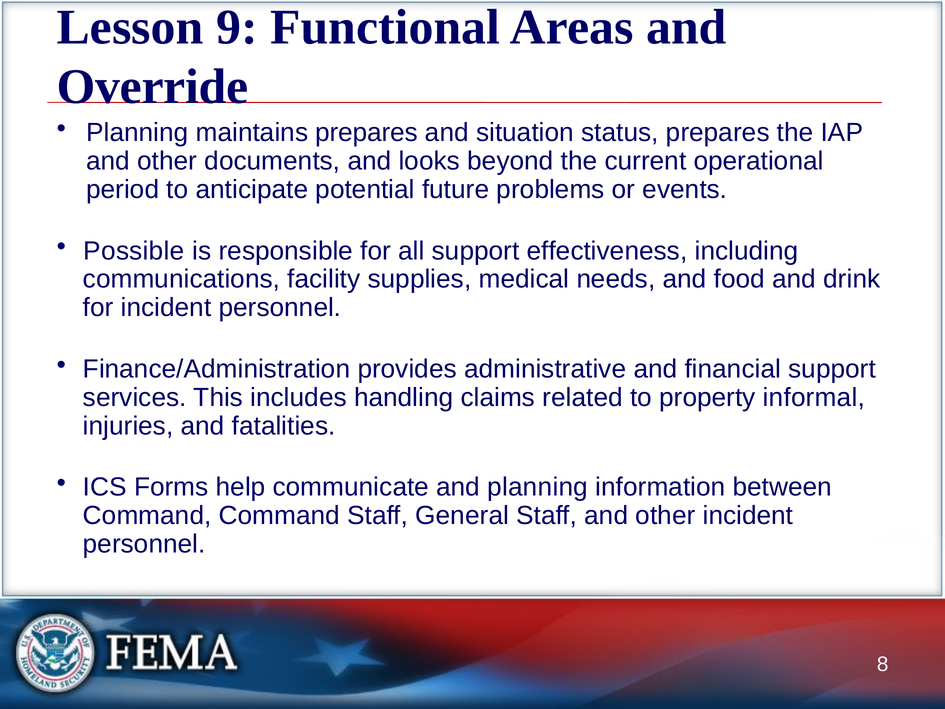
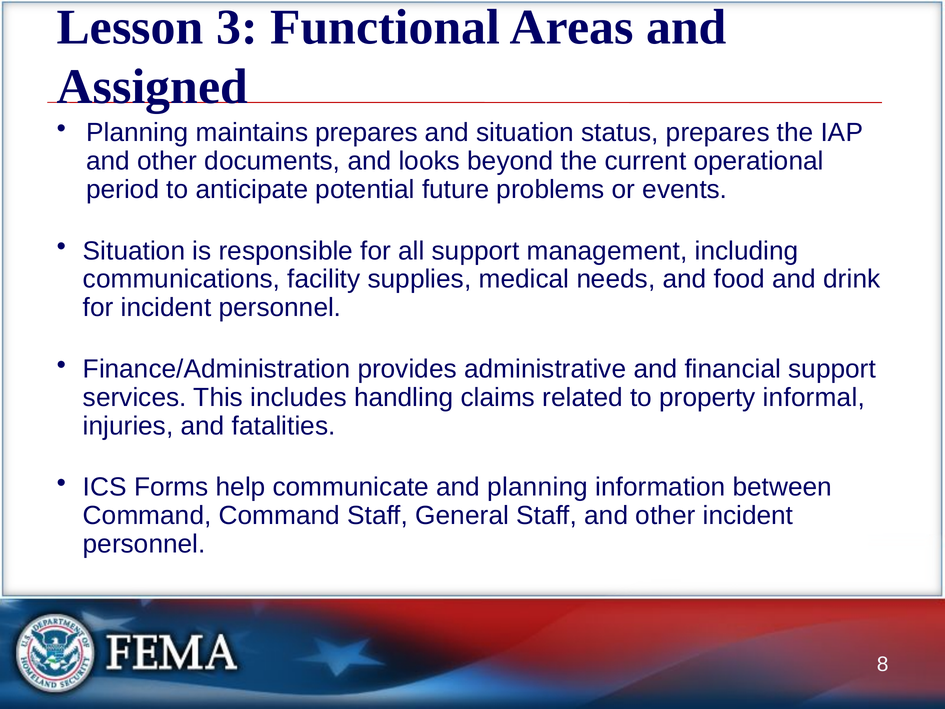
9: 9 -> 3
Override: Override -> Assigned
Possible at (134, 251): Possible -> Situation
effectiveness: effectiveness -> management
